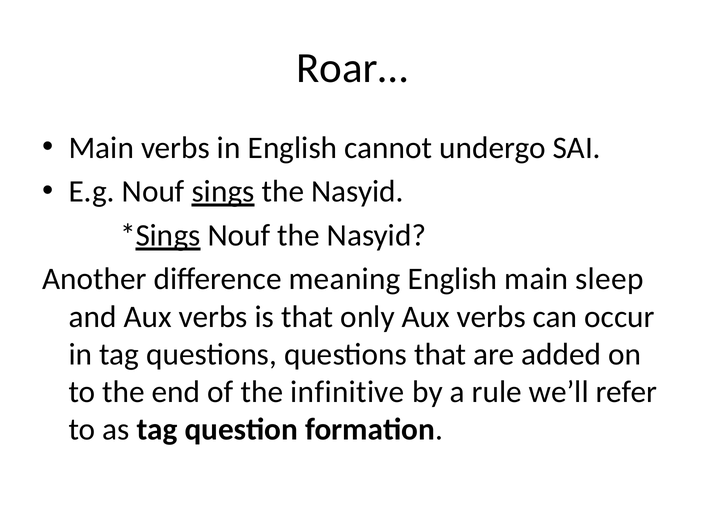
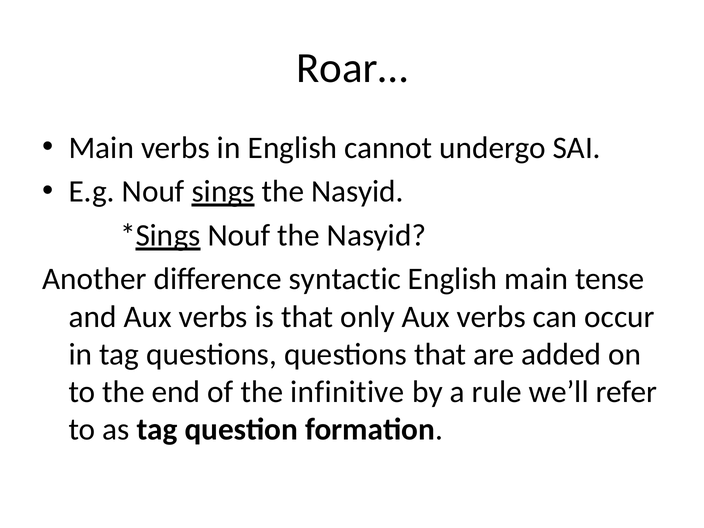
meaning: meaning -> syntactic
sleep: sleep -> tense
